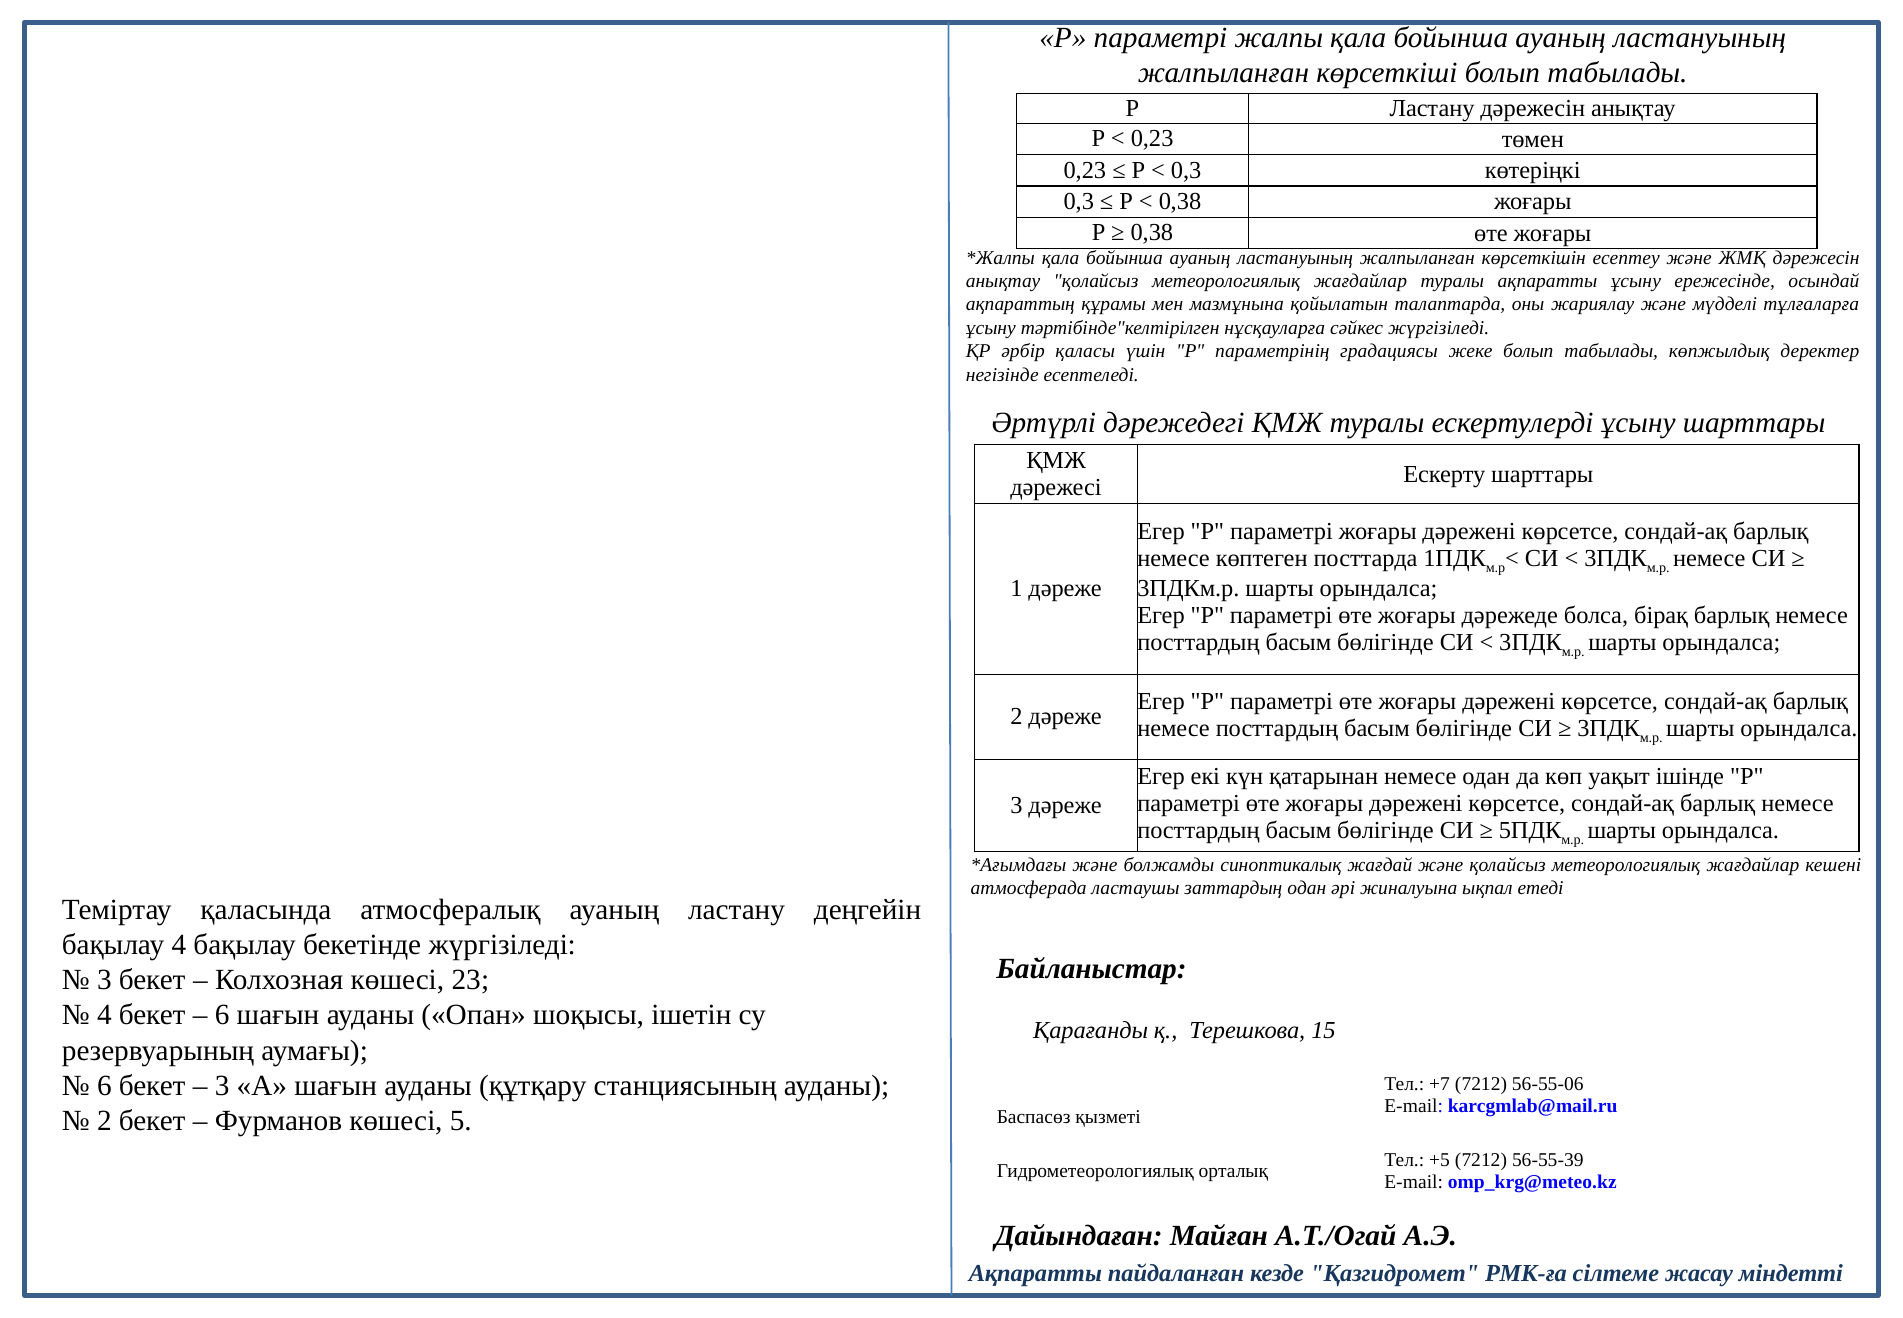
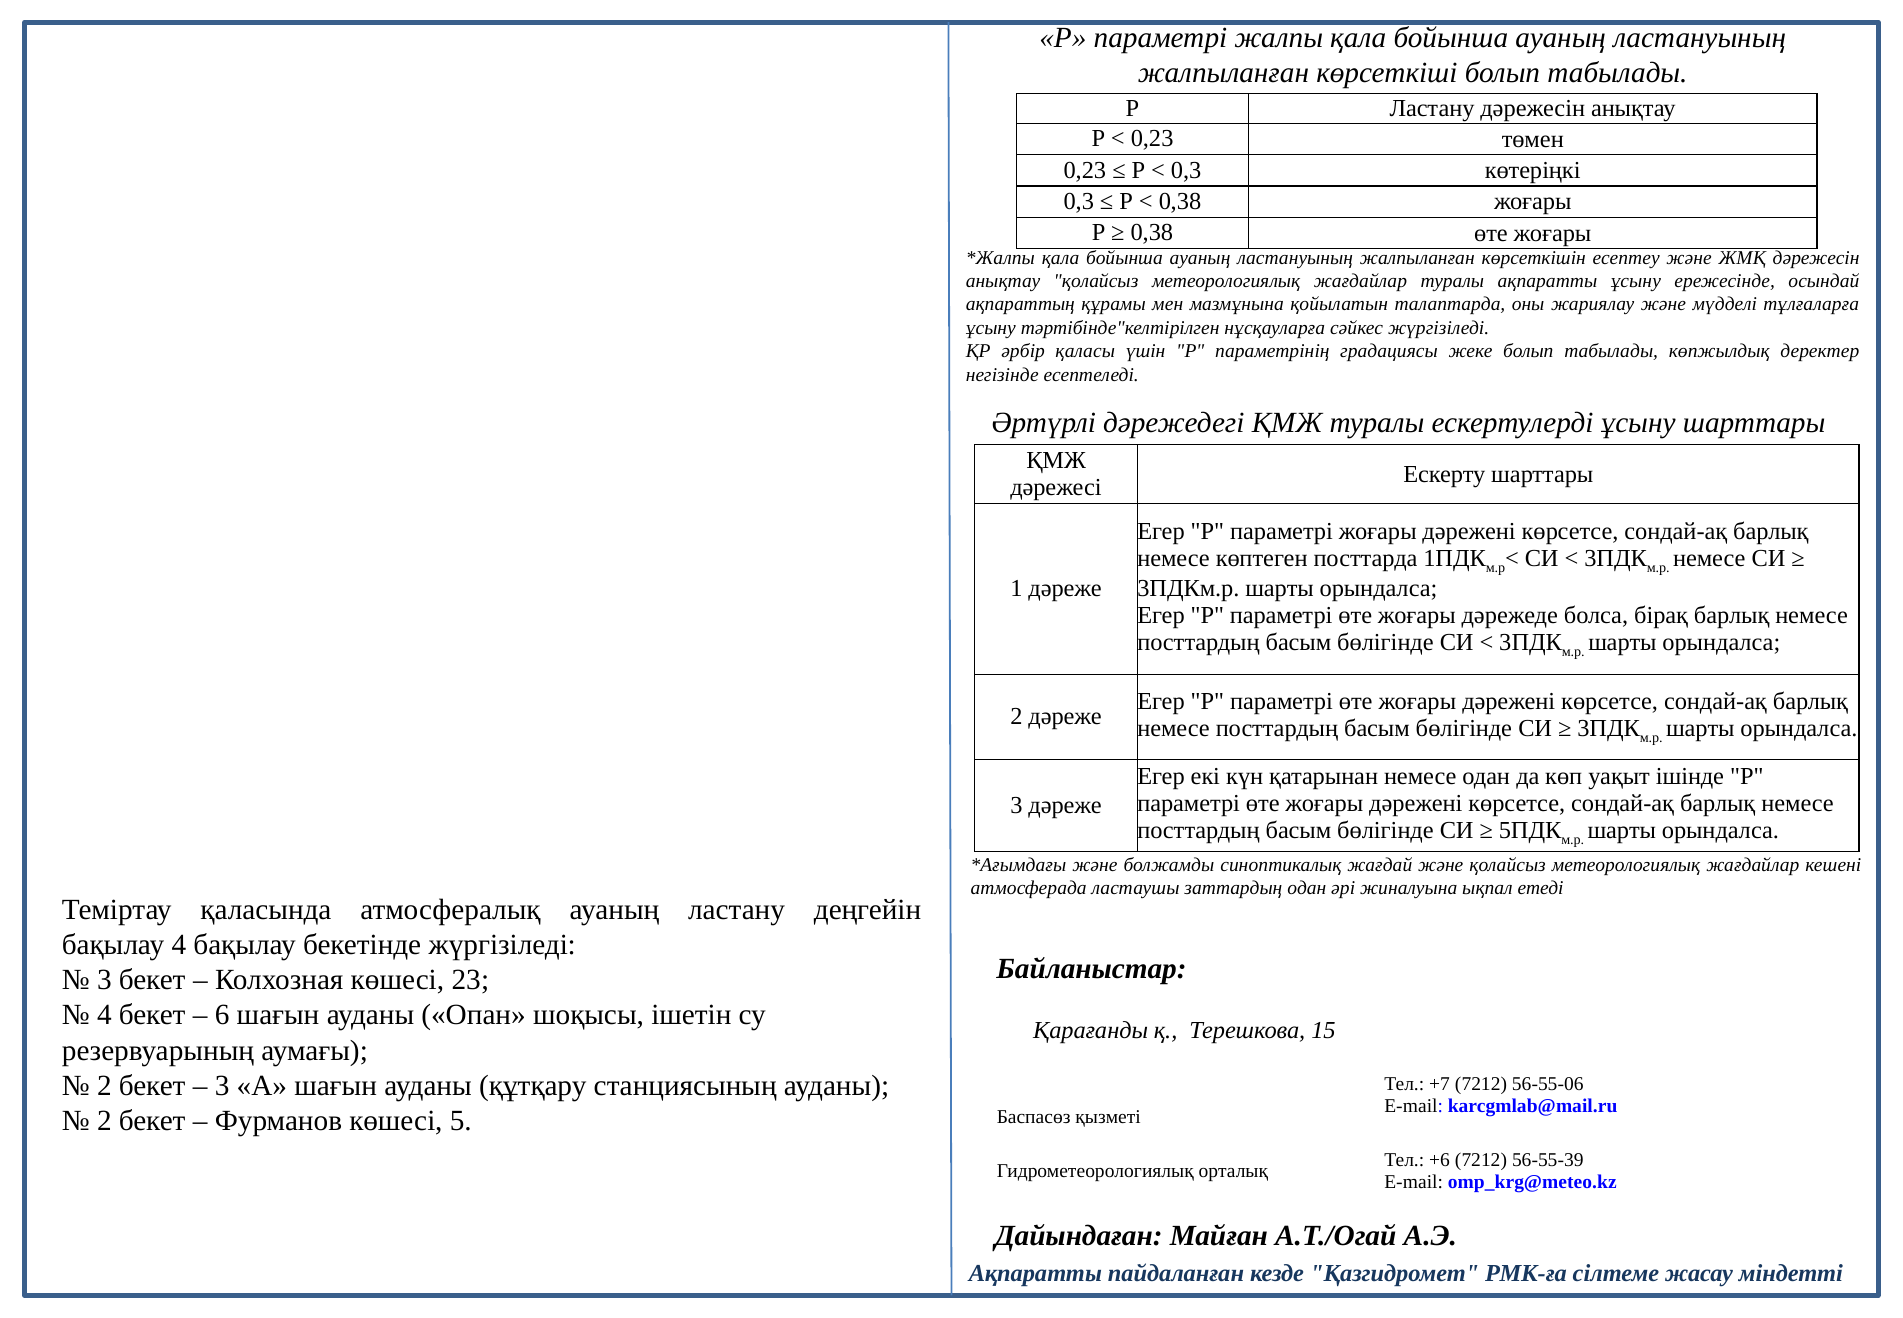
6 at (104, 1085): 6 -> 2
+5: +5 -> +6
